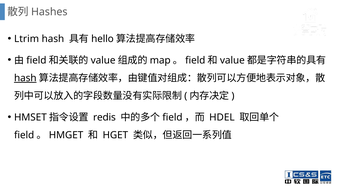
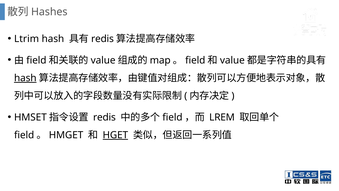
hello at (102, 39): hello -> redis
HDEL: HDEL -> LREM
HGET underline: none -> present
